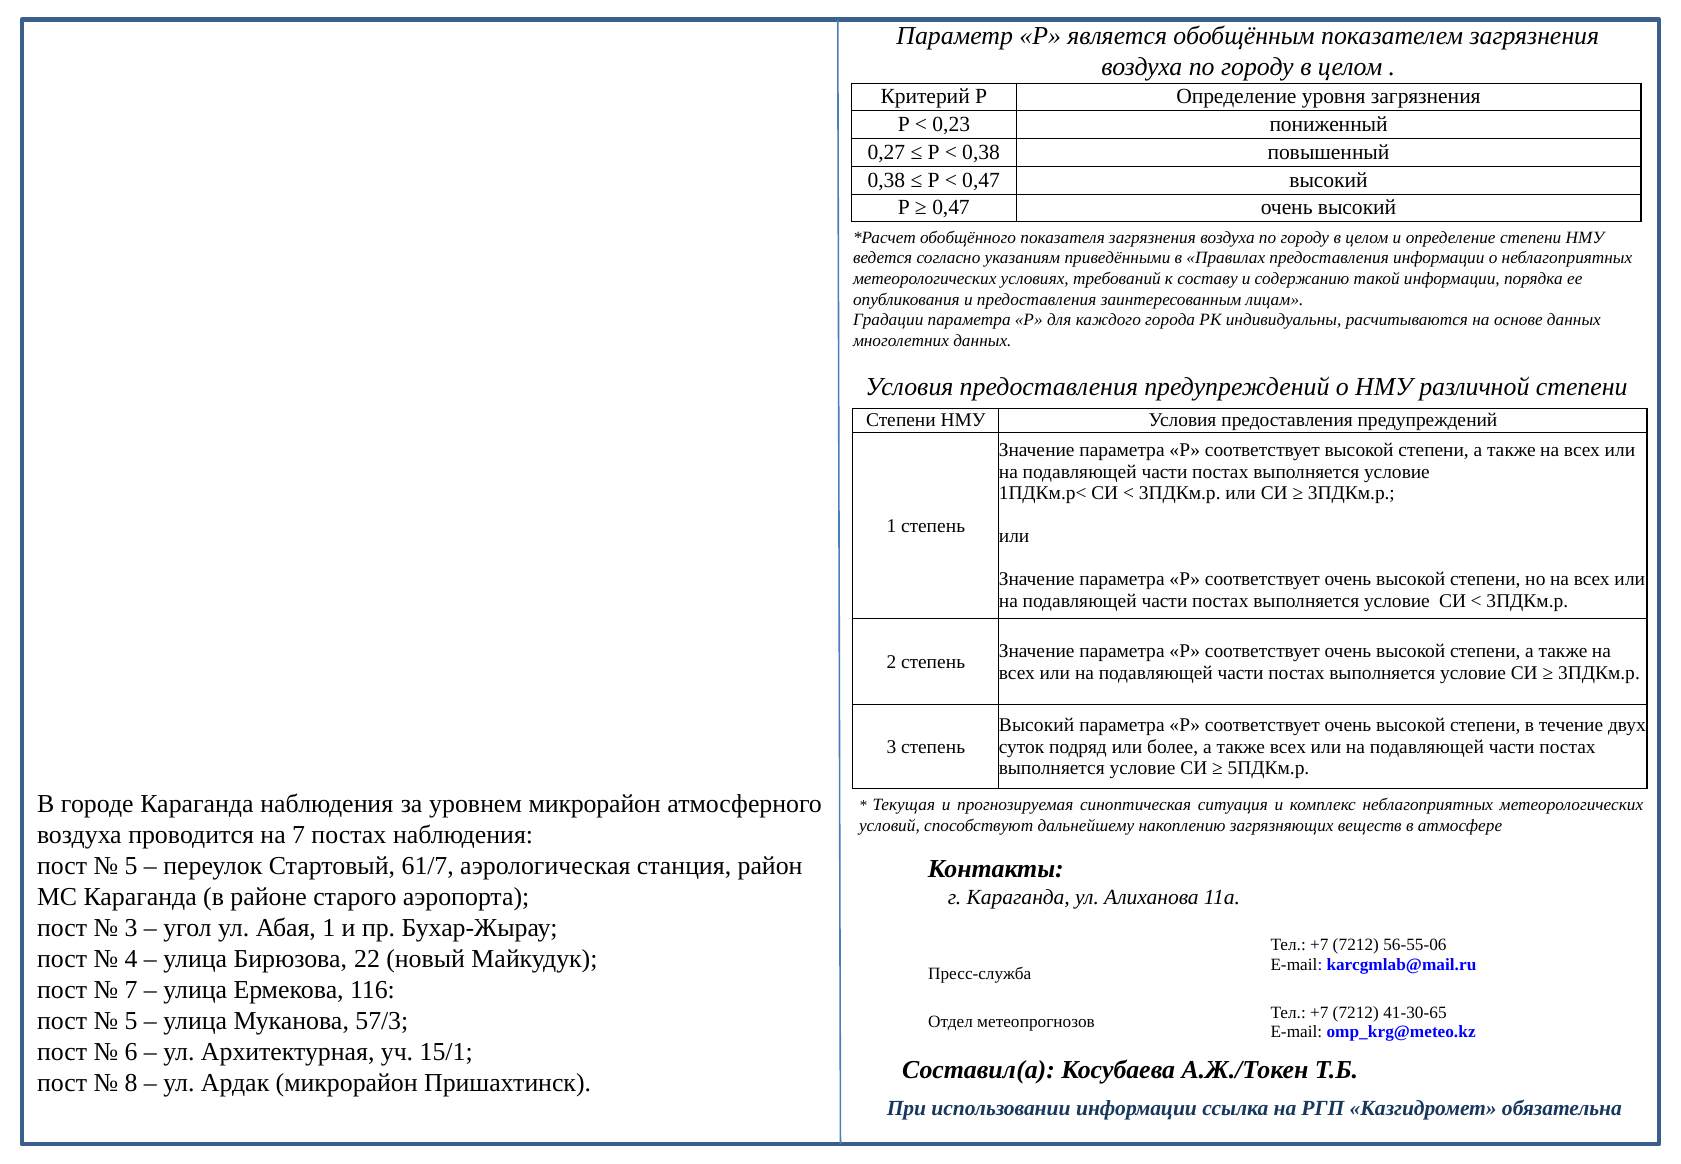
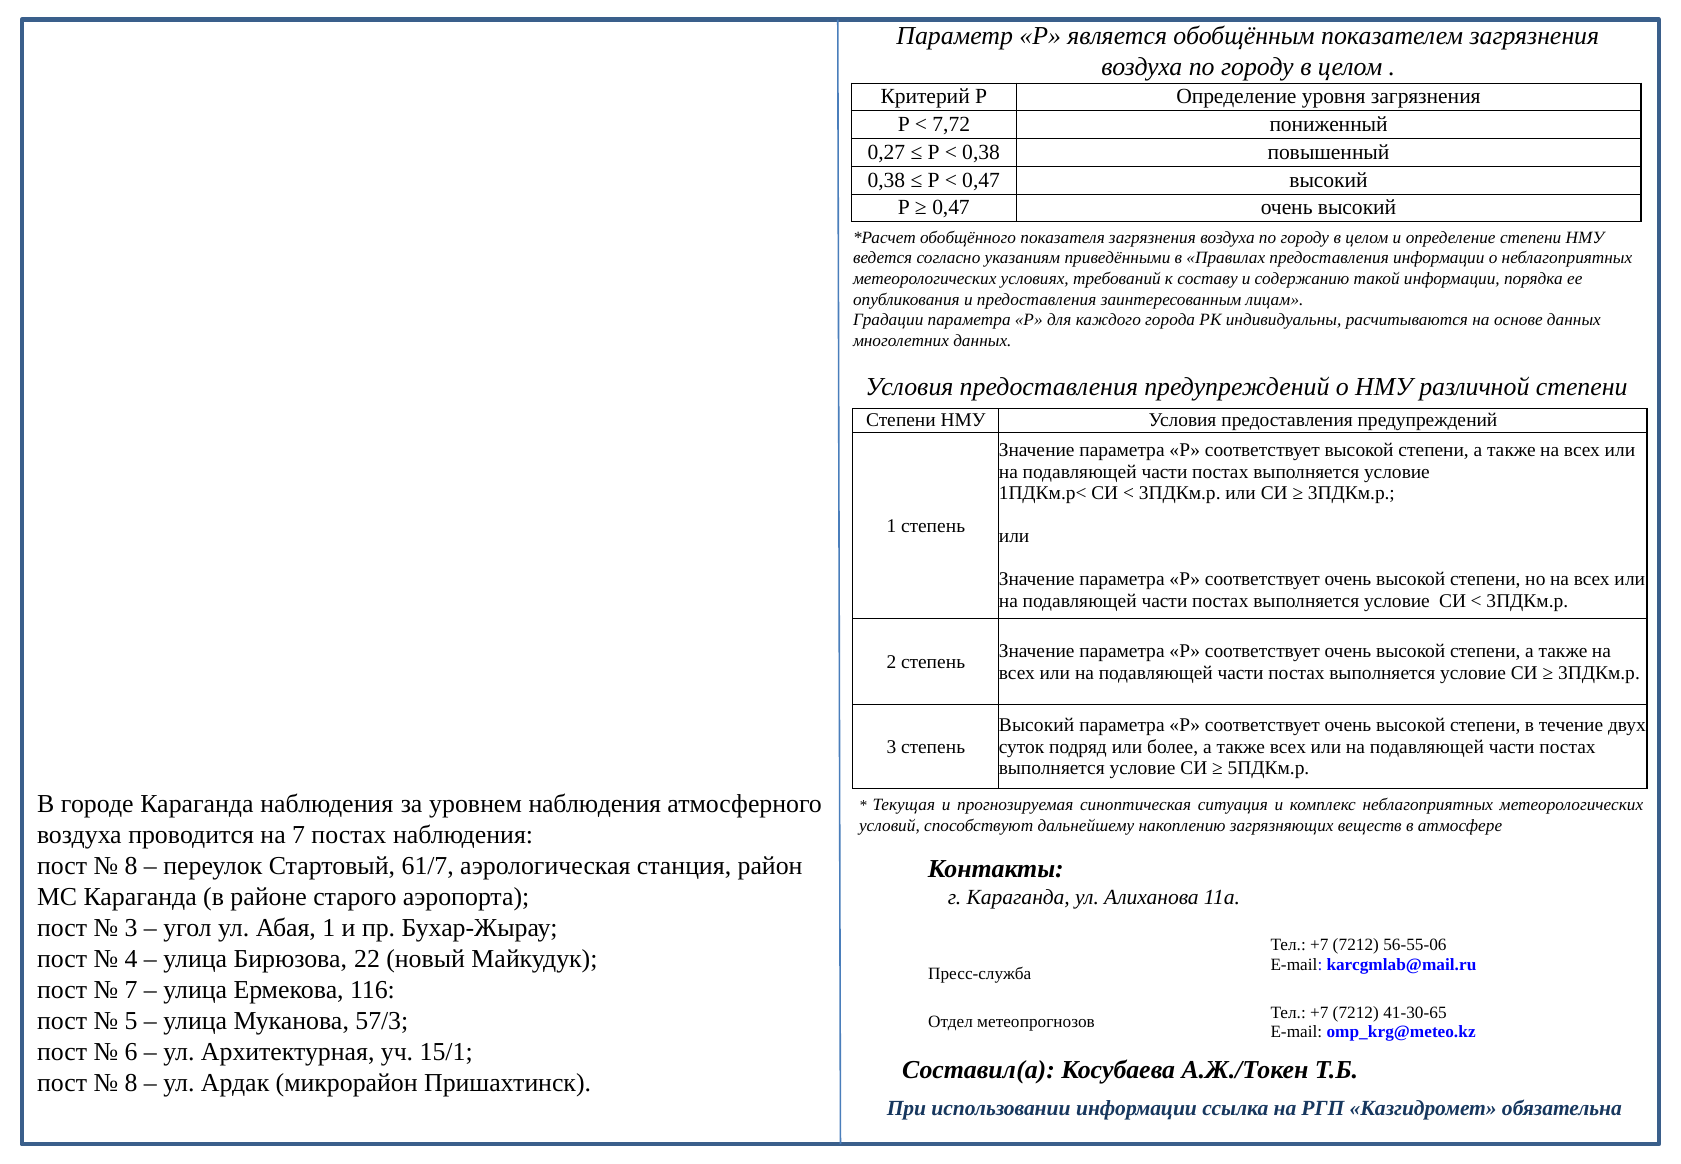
0,23: 0,23 -> 7,72
уровнем микрорайон: микрорайон -> наблюдения
5 at (131, 865): 5 -> 8
